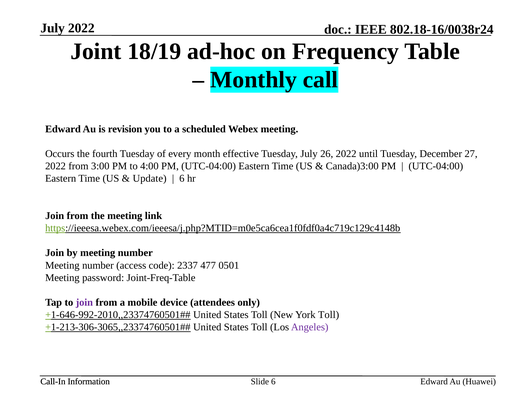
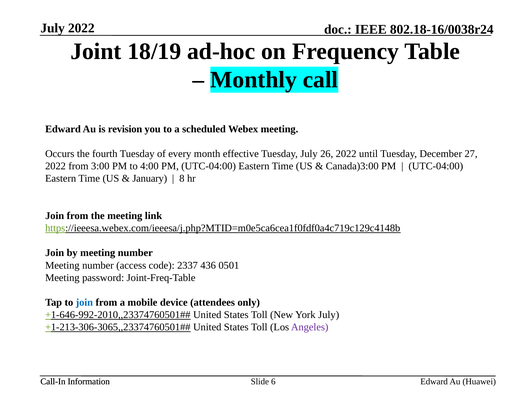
Update: Update -> January
6 at (182, 179): 6 -> 8
477: 477 -> 436
join at (84, 303) colour: purple -> blue
York Toll: Toll -> July
